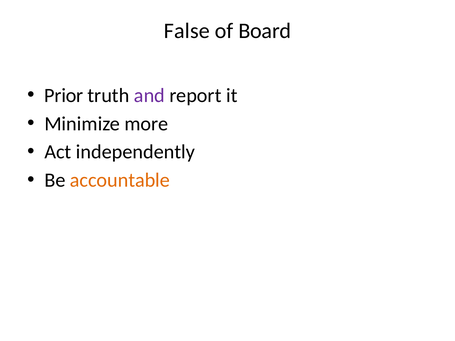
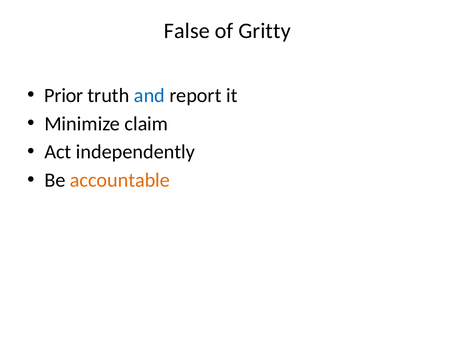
Board: Board -> Gritty
and colour: purple -> blue
more: more -> claim
